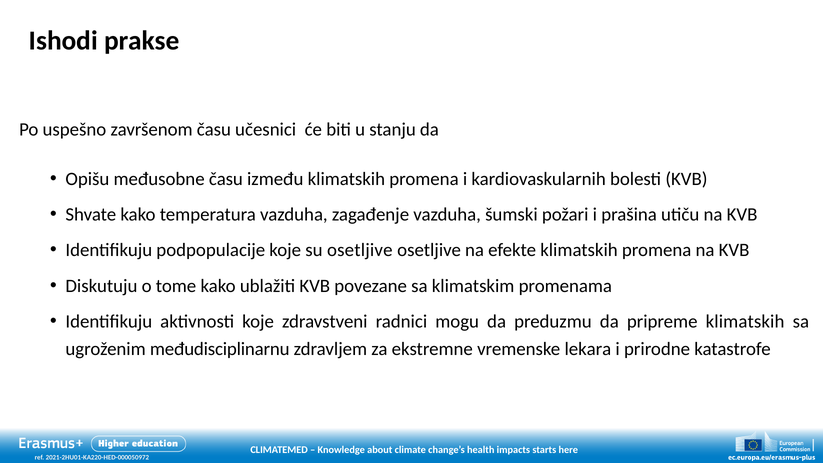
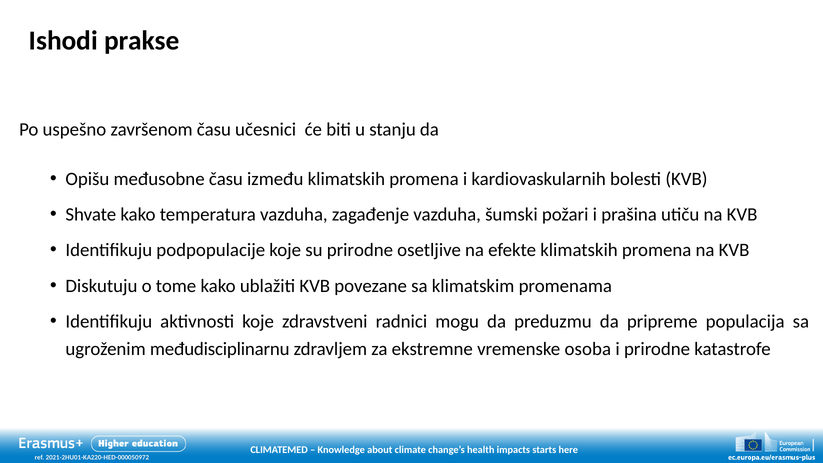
su osetljive: osetljive -> prirodne
pripreme klimatskih: klimatskih -> populacija
lekara: lekara -> osoba
